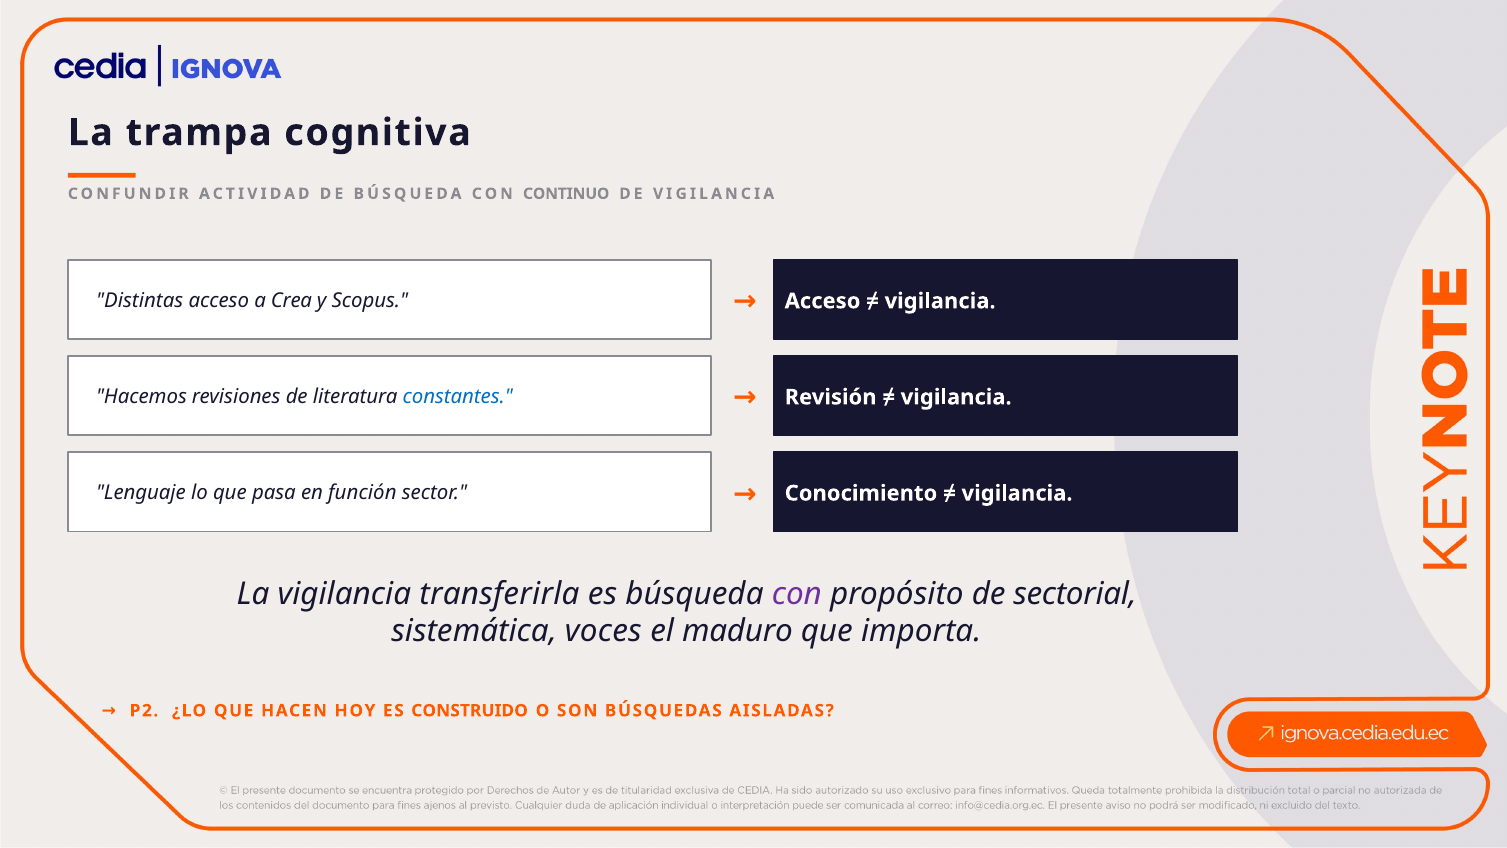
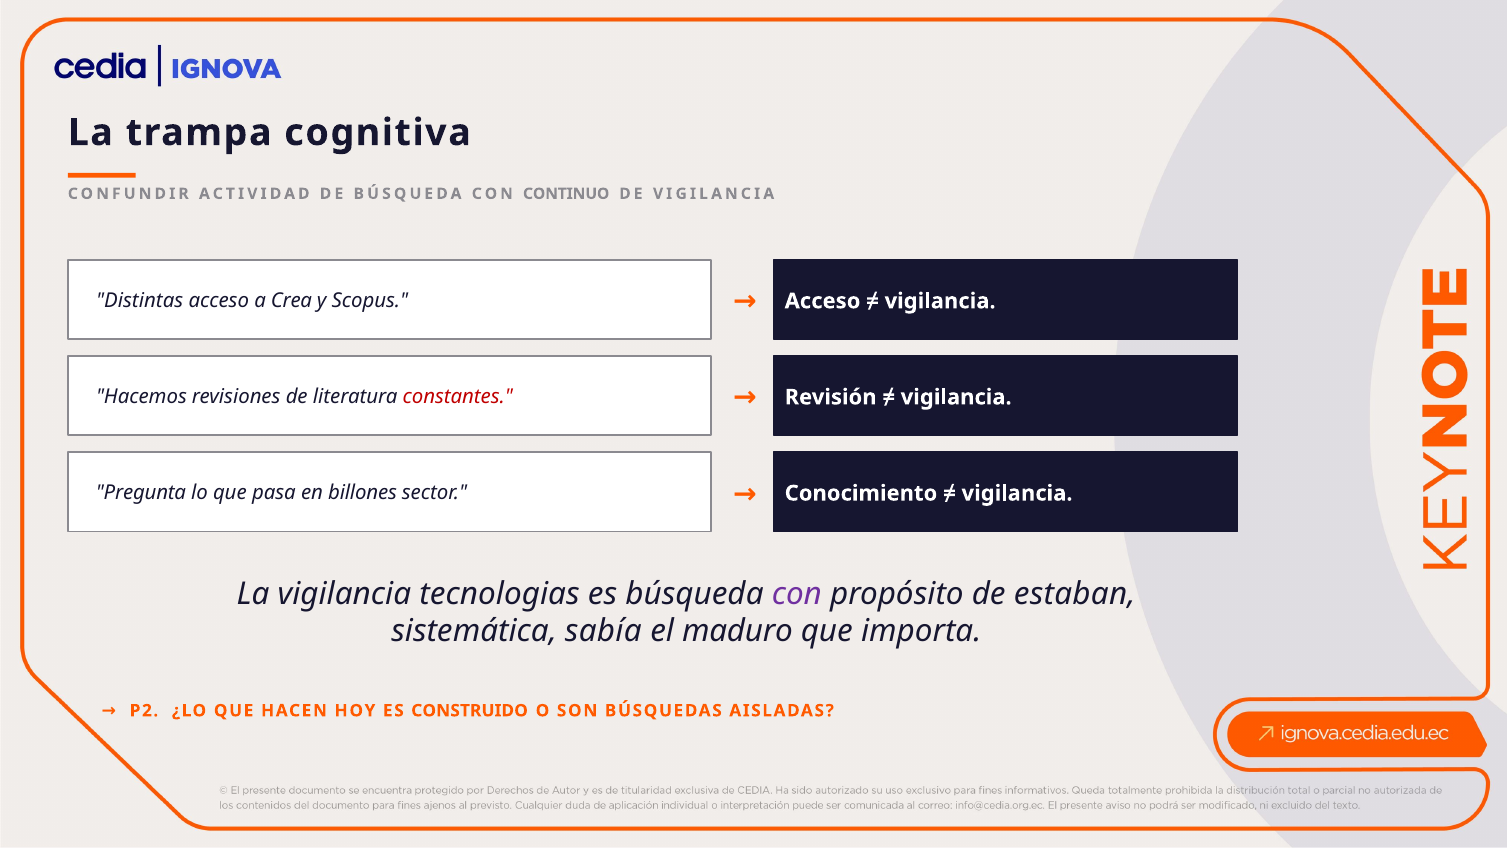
constantes colour: blue -> red
Lenguaje: Lenguaje -> Pregunta
función: función -> billones
transferirla: transferirla -> tecnologias
sectorial: sectorial -> estaban
voces: voces -> sabía
